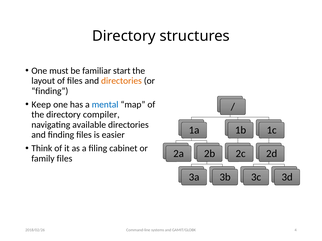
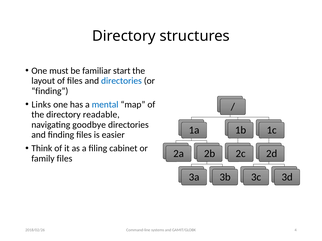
directories at (121, 81) colour: orange -> blue
Keep: Keep -> Links
compiler: compiler -> readable
available: available -> goodbye
